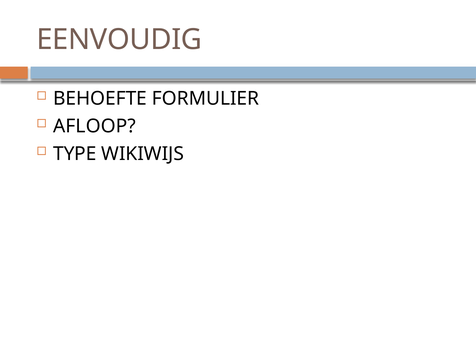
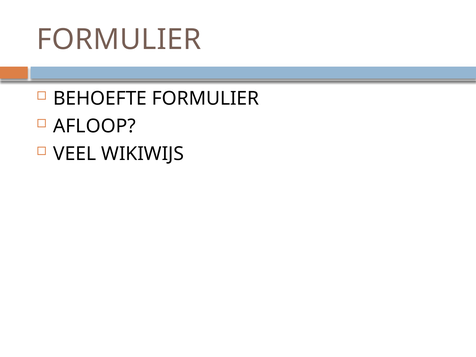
EENVOUDIG at (119, 40): EENVOUDIG -> FORMULIER
TYPE: TYPE -> VEEL
